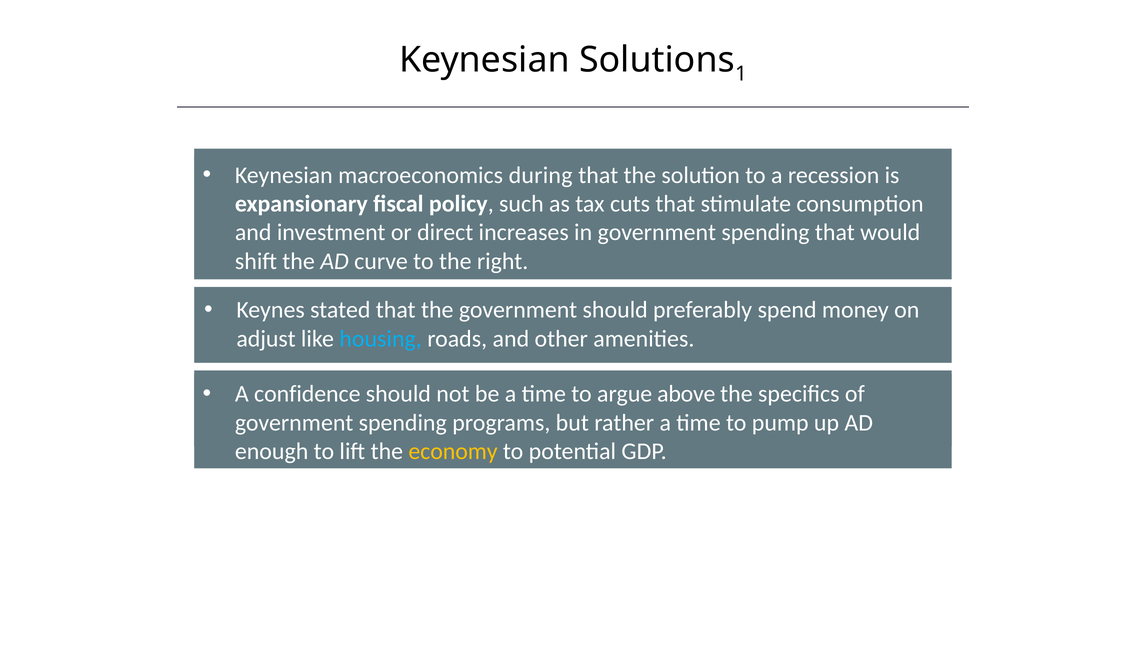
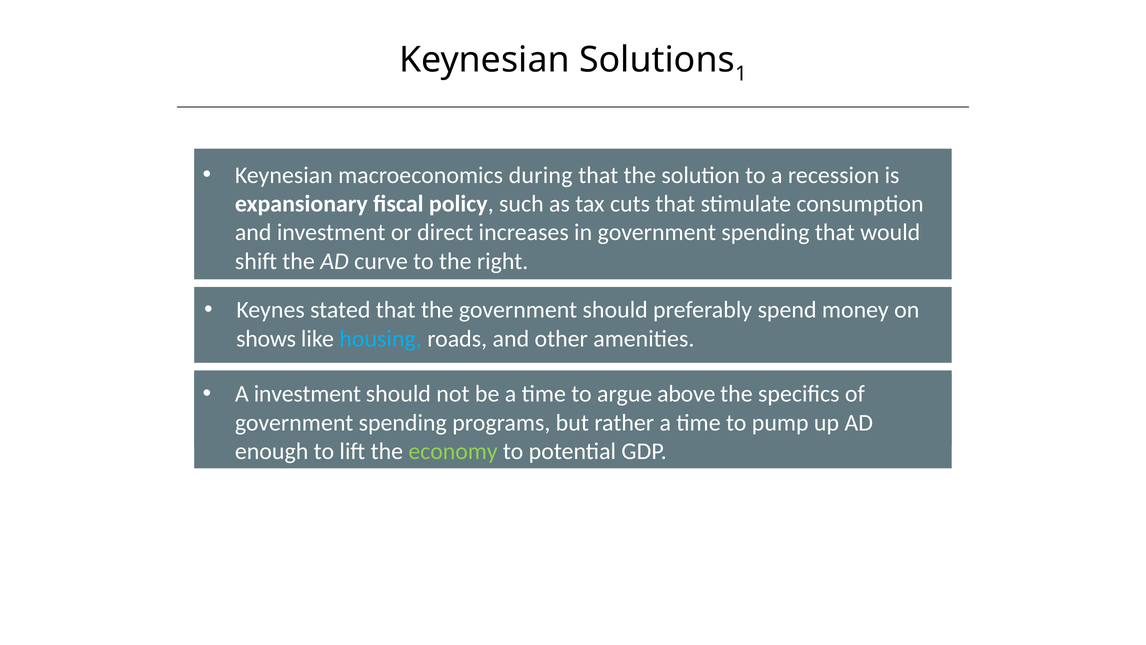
adjust: adjust -> shows
A confidence: confidence -> investment
economy colour: yellow -> light green
